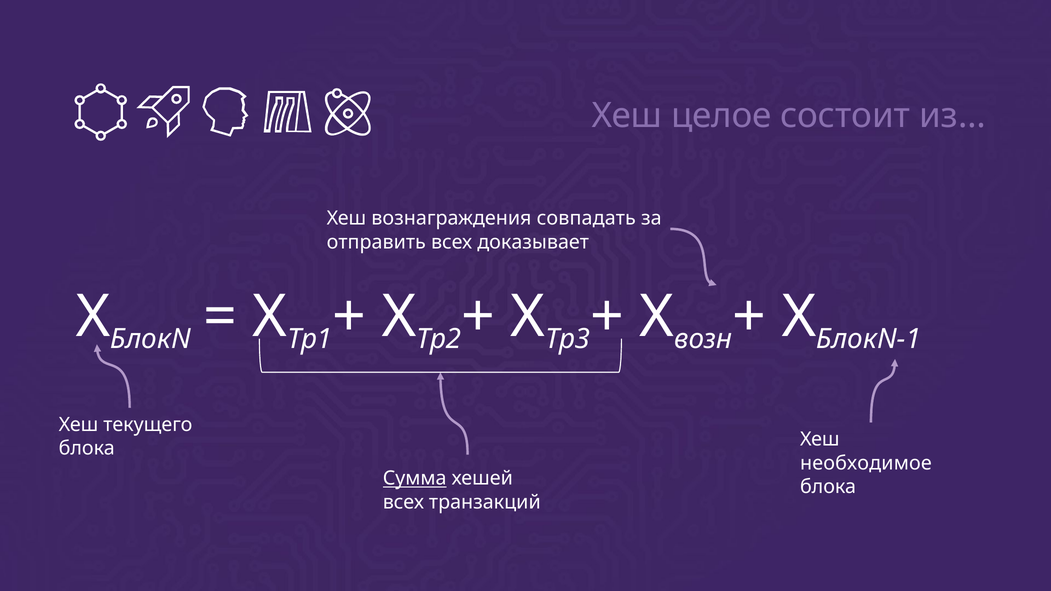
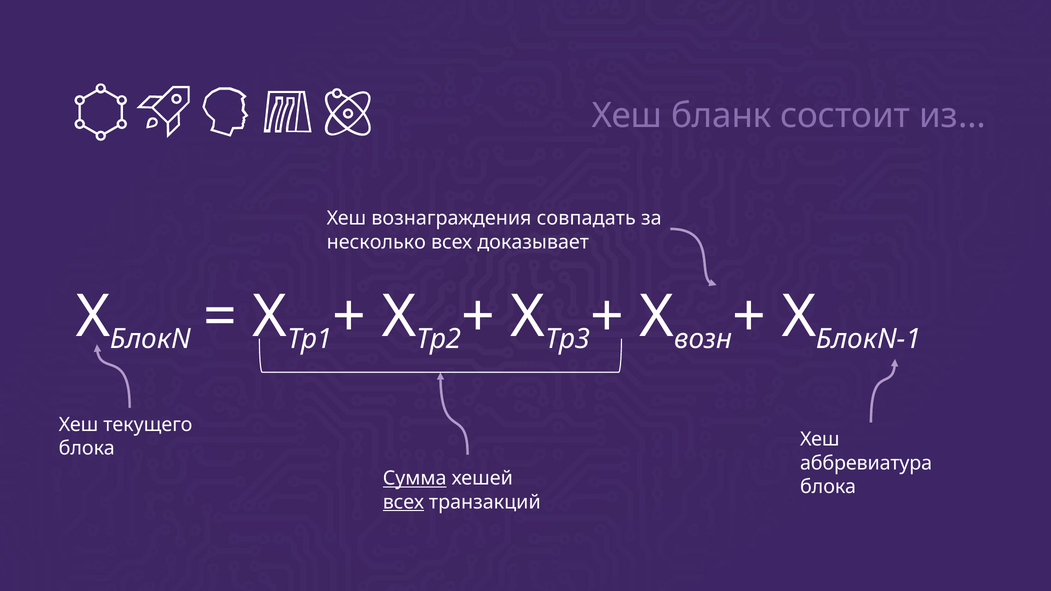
целое: целое -> бланк
отправить: отправить -> несколько
необходимое: необходимое -> аббревиатура
всех at (403, 502) underline: none -> present
